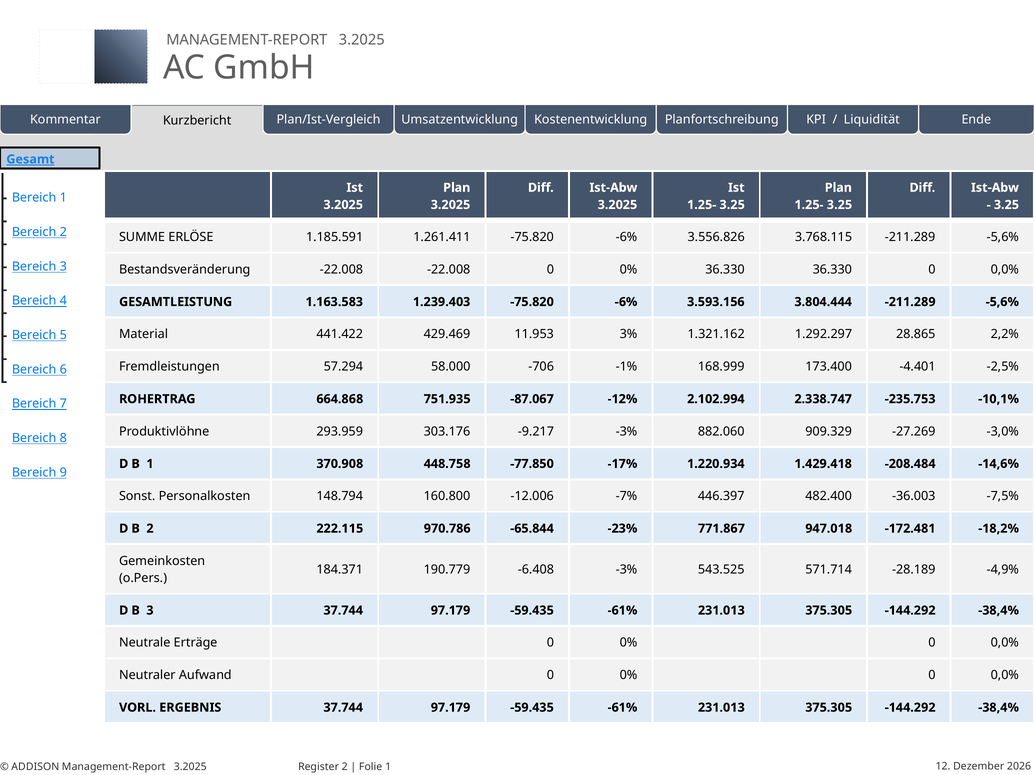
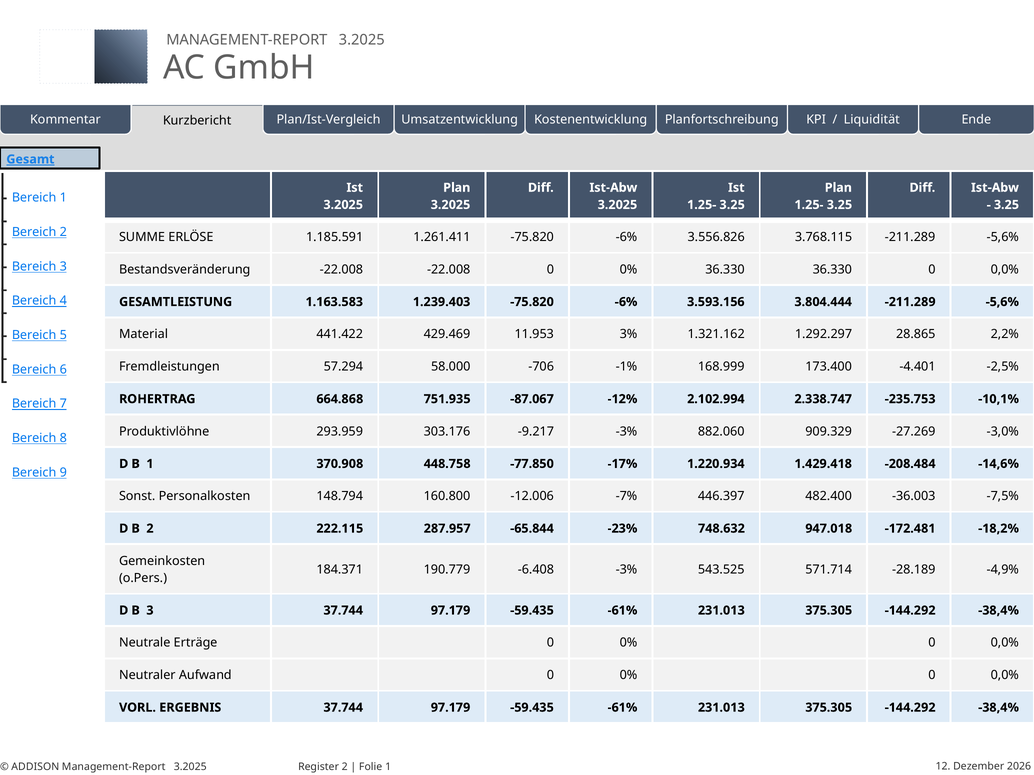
970.786: 970.786 -> 287.957
771.867: 771.867 -> 748.632
